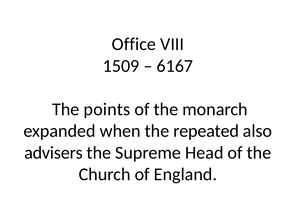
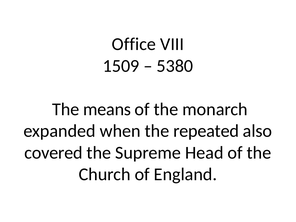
6167: 6167 -> 5380
points: points -> means
advisers: advisers -> covered
